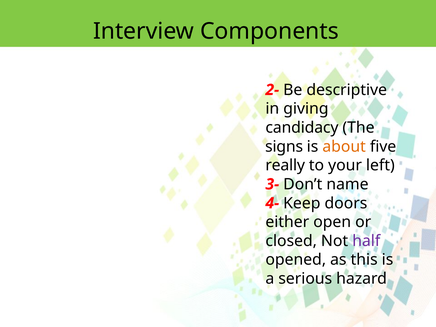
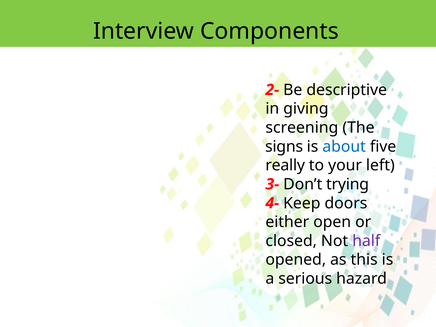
candidacy: candidacy -> screening
about colour: orange -> blue
name: name -> trying
